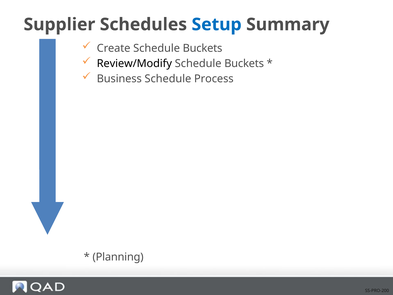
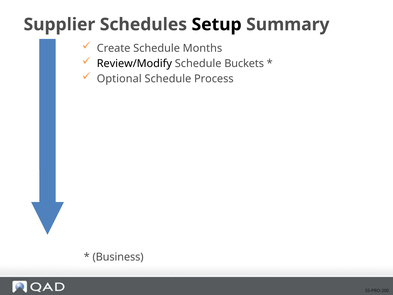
Setup colour: blue -> black
Create Schedule Buckets: Buckets -> Months
Business: Business -> Optional
Planning: Planning -> Business
